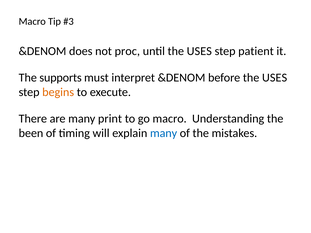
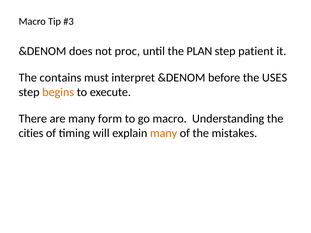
until the USES: USES -> PLAN
supports: supports -> contains
print: print -> form
been: been -> cities
many at (164, 133) colour: blue -> orange
